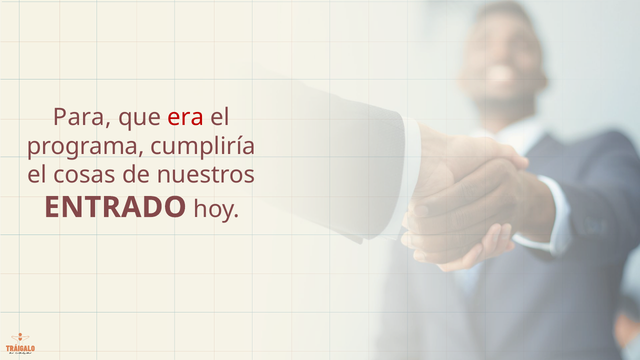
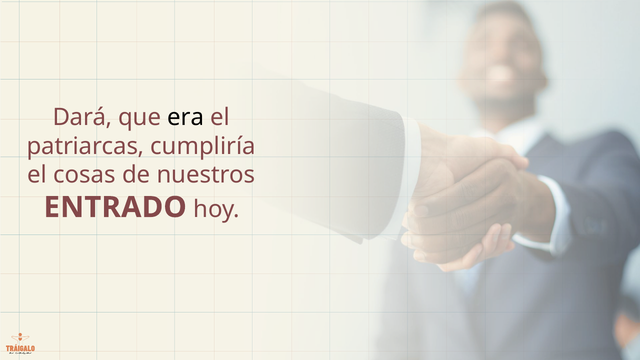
Para: Para -> Dará
era colour: red -> black
programa: programa -> patriarcas
